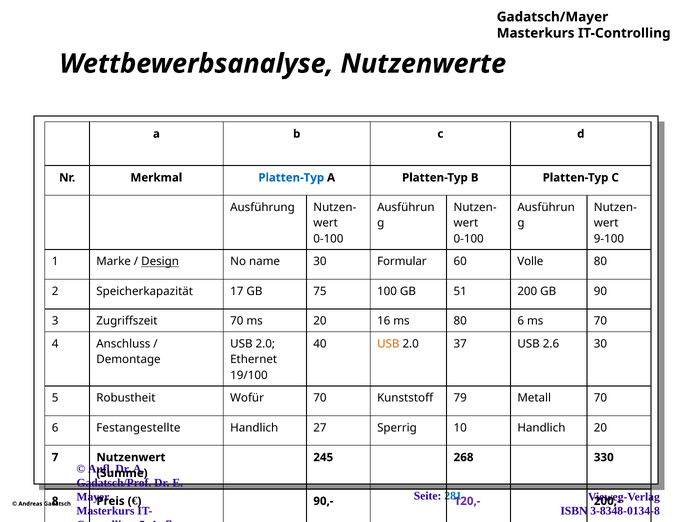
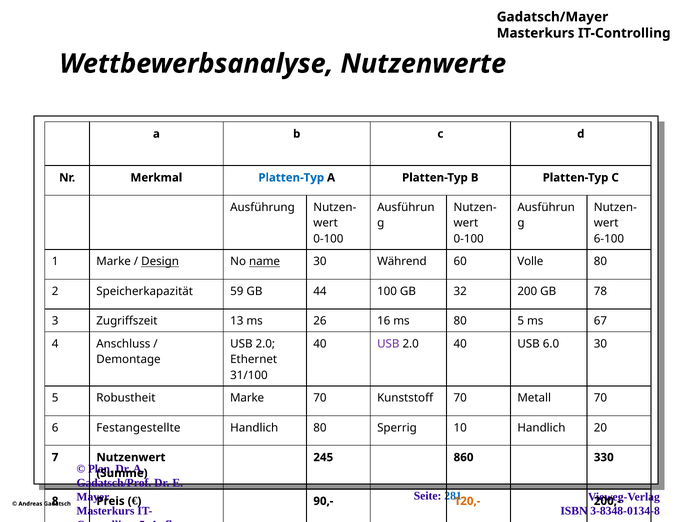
9-100: 9-100 -> 6-100
name underline: none -> present
Formular: Formular -> Während
17: 17 -> 59
75: 75 -> 44
51: 51 -> 32
90: 90 -> 78
Zugriffszeit 70: 70 -> 13
ms 20: 20 -> 26
80 6: 6 -> 5
ms 70: 70 -> 67
USB at (388, 344) colour: orange -> purple
2.0 37: 37 -> 40
2.6: 2.6 -> 6.0
19/100: 19/100 -> 31/100
Robustheit Wofür: Wofür -> Marke
79 at (460, 398): 79 -> 70
Handlich 27: 27 -> 80
268: 268 -> 860
Aufl at (100, 469): Aufl -> Plan
120,- colour: purple -> orange
